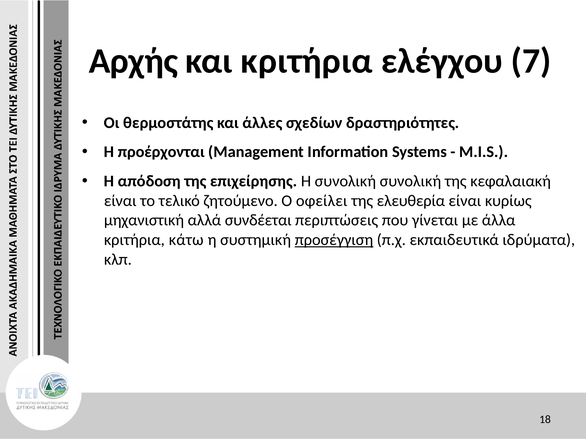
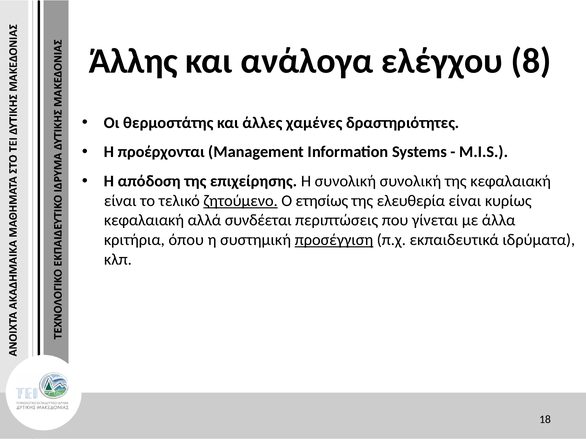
Αρχής: Αρχής -> Άλλης
και κριτήρια: κριτήρια -> ανάλογα
7: 7 -> 8
σχεδίων: σχεδίων -> χαμένες
ζητούμενο underline: none -> present
οφείλει: οφείλει -> ετησίως
μηχανιστική at (144, 221): μηχανιστική -> κεφαλαιακή
κάτω: κάτω -> όπου
